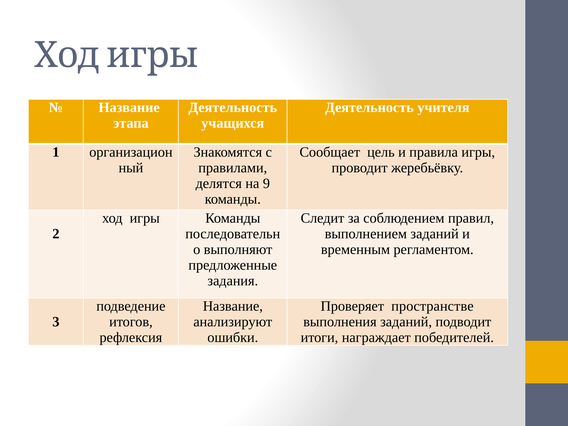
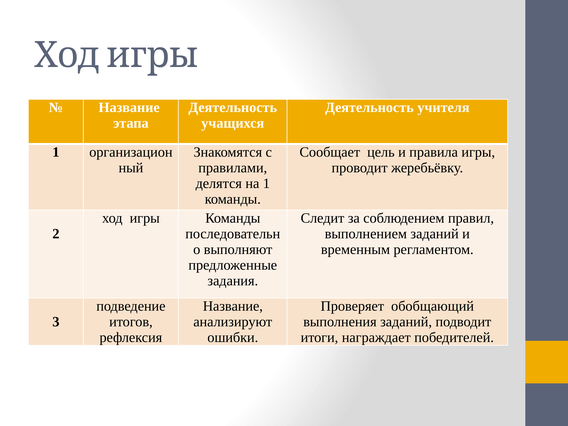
на 9: 9 -> 1
пространстве: пространстве -> обобщающий
